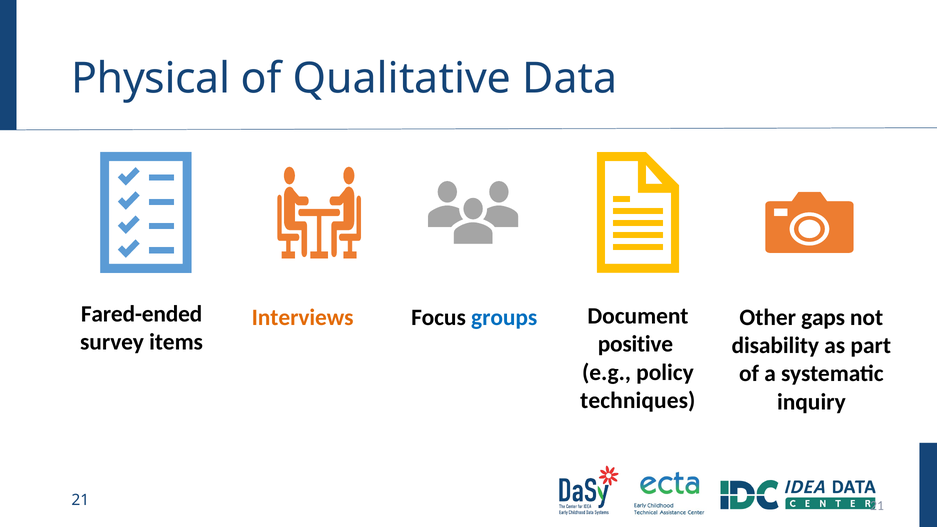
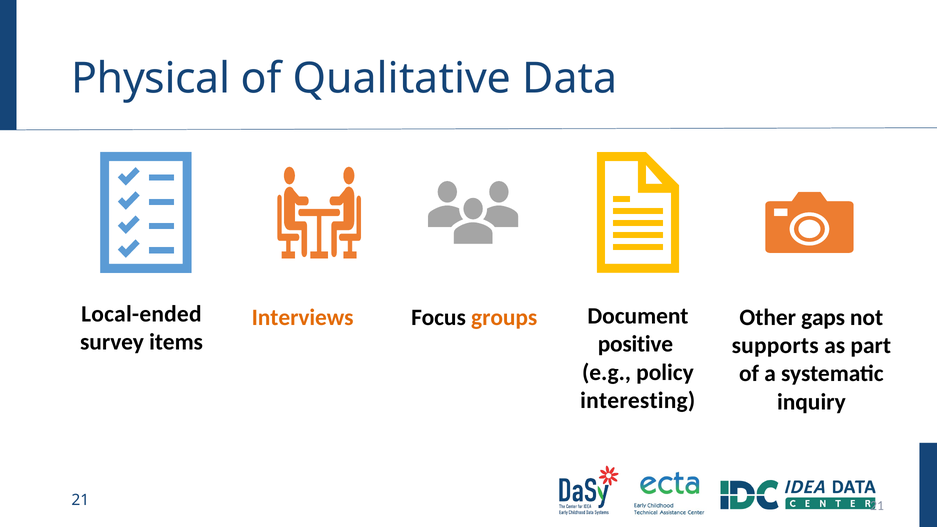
Fared-ended: Fared-ended -> Local-ended
groups colour: blue -> orange
disability: disability -> supports
techniques: techniques -> interesting
